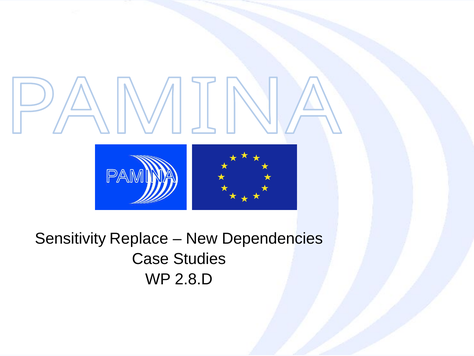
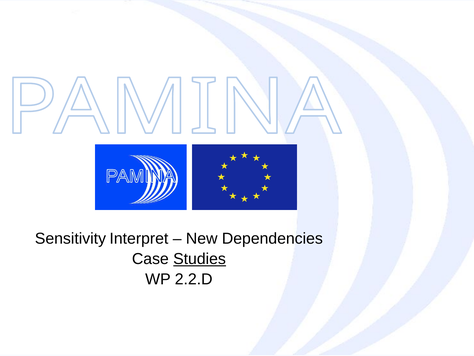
Replace: Replace -> Interpret
Studies underline: none -> present
2.8.D: 2.8.D -> 2.2.D
